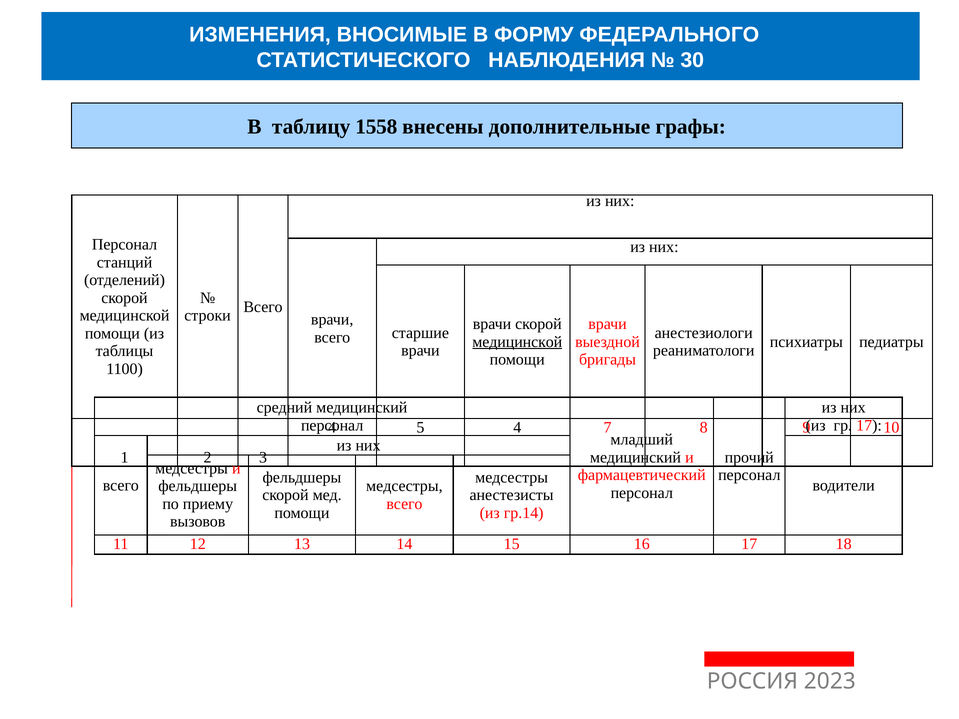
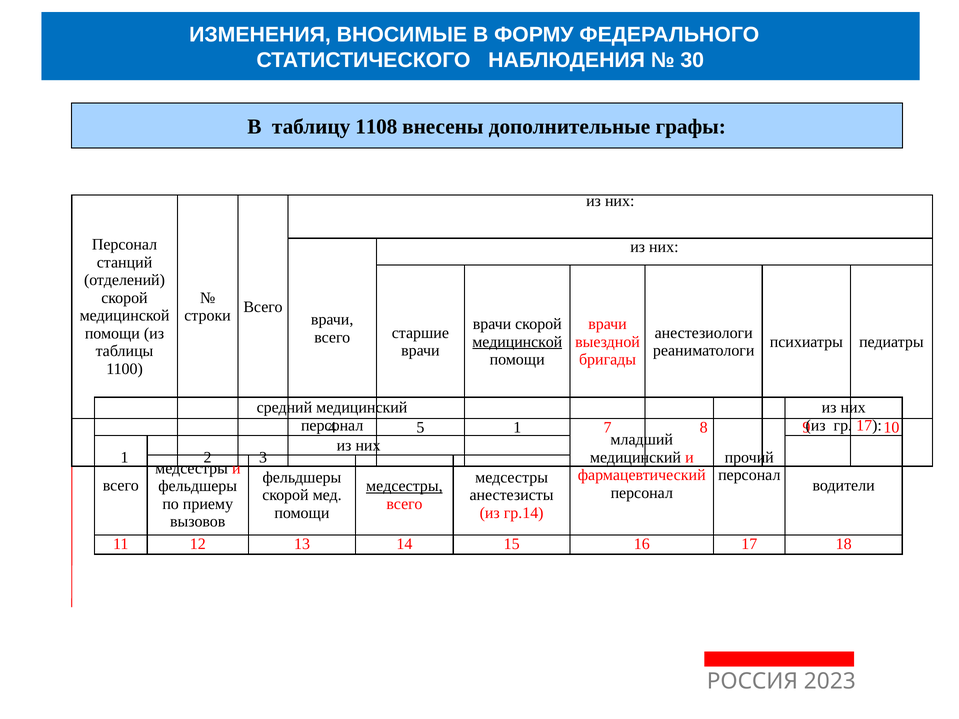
1558: 1558 -> 1108
5 4: 4 -> 1
медсестры at (404, 486) underline: none -> present
